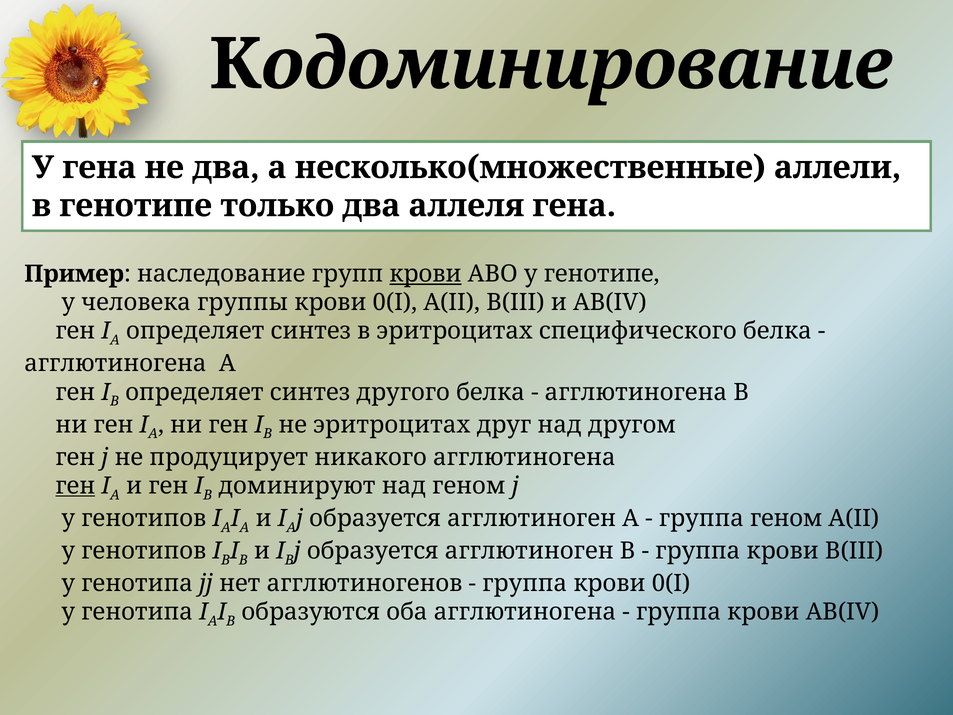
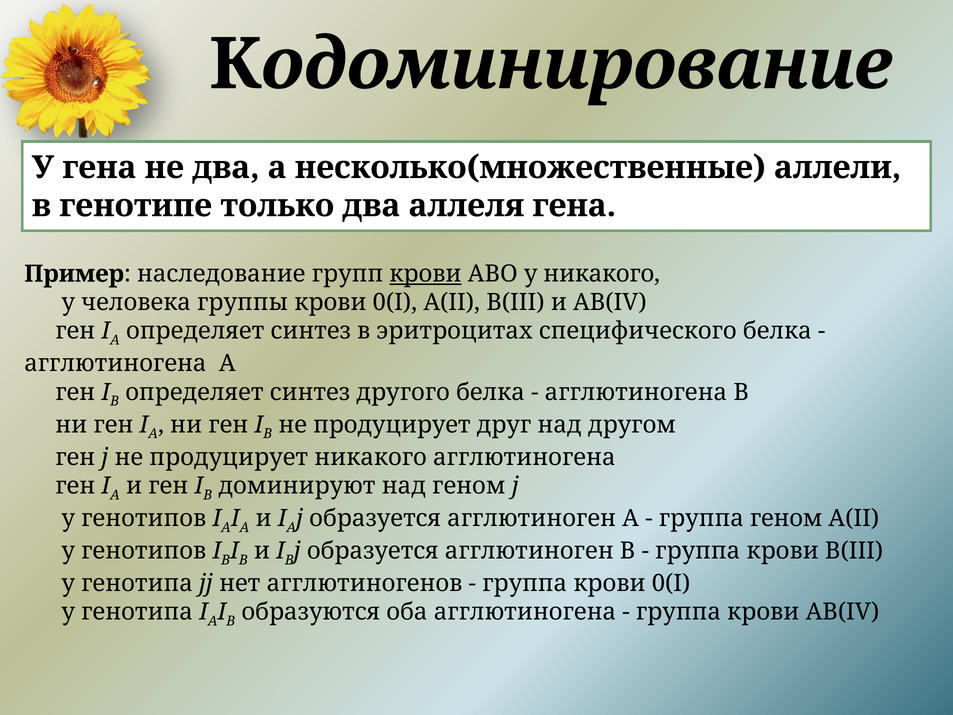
у генотипе: генотипе -> никакого
В не эритроцитах: эритроцитах -> продуцирует
ген at (75, 486) underline: present -> none
